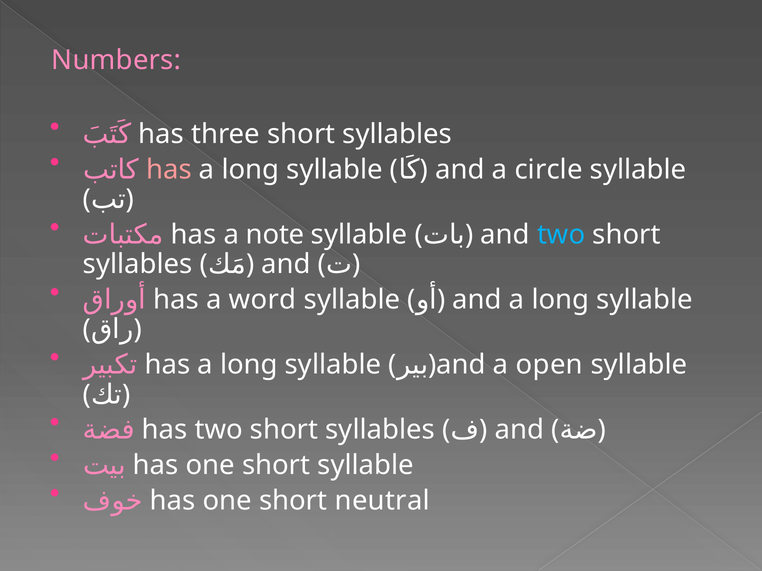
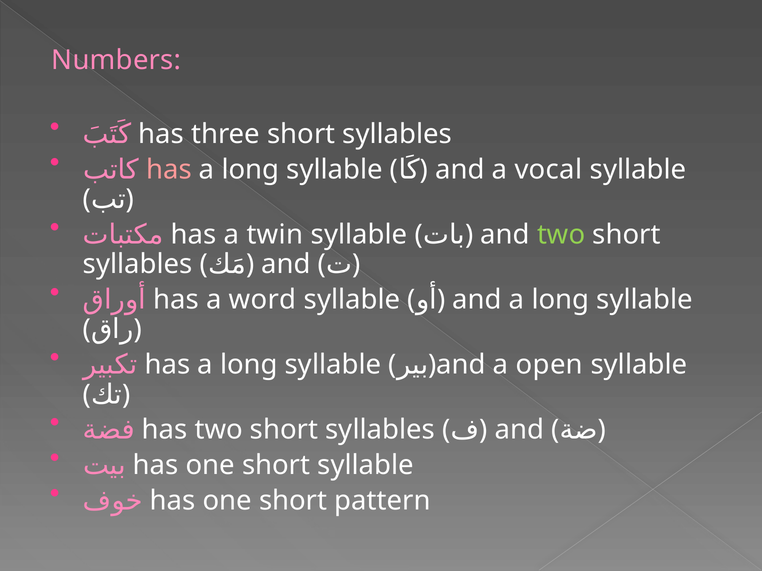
circle: circle -> vocal
note: note -> twin
two at (561, 235) colour: light blue -> light green
neutral: neutral -> pattern
